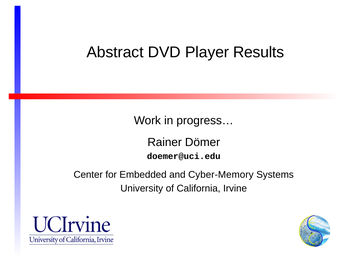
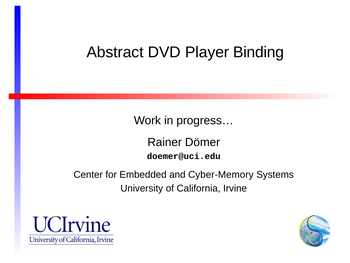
Results: Results -> Binding
